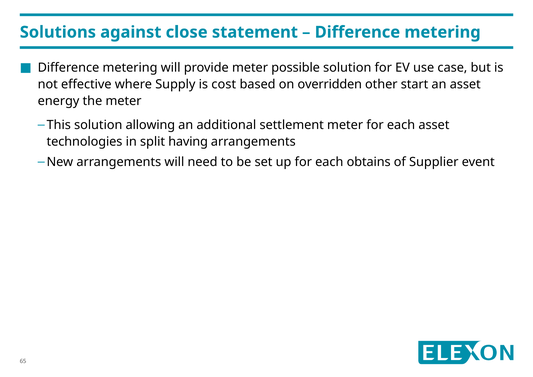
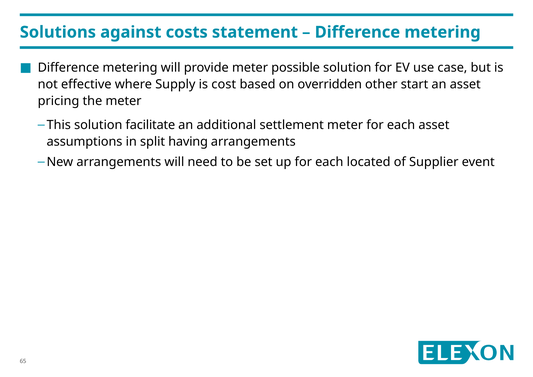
close: close -> costs
energy: energy -> pricing
allowing: allowing -> facilitate
technologies: technologies -> assumptions
obtains: obtains -> located
